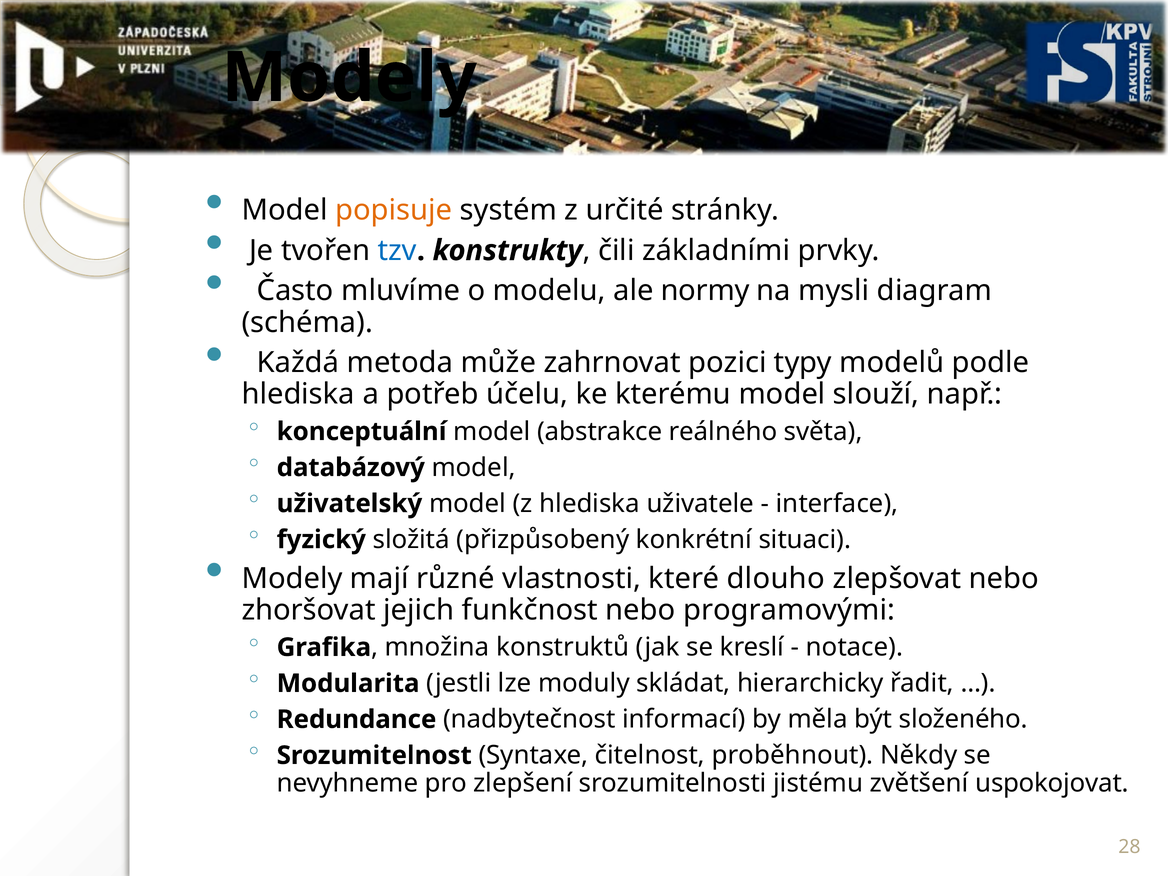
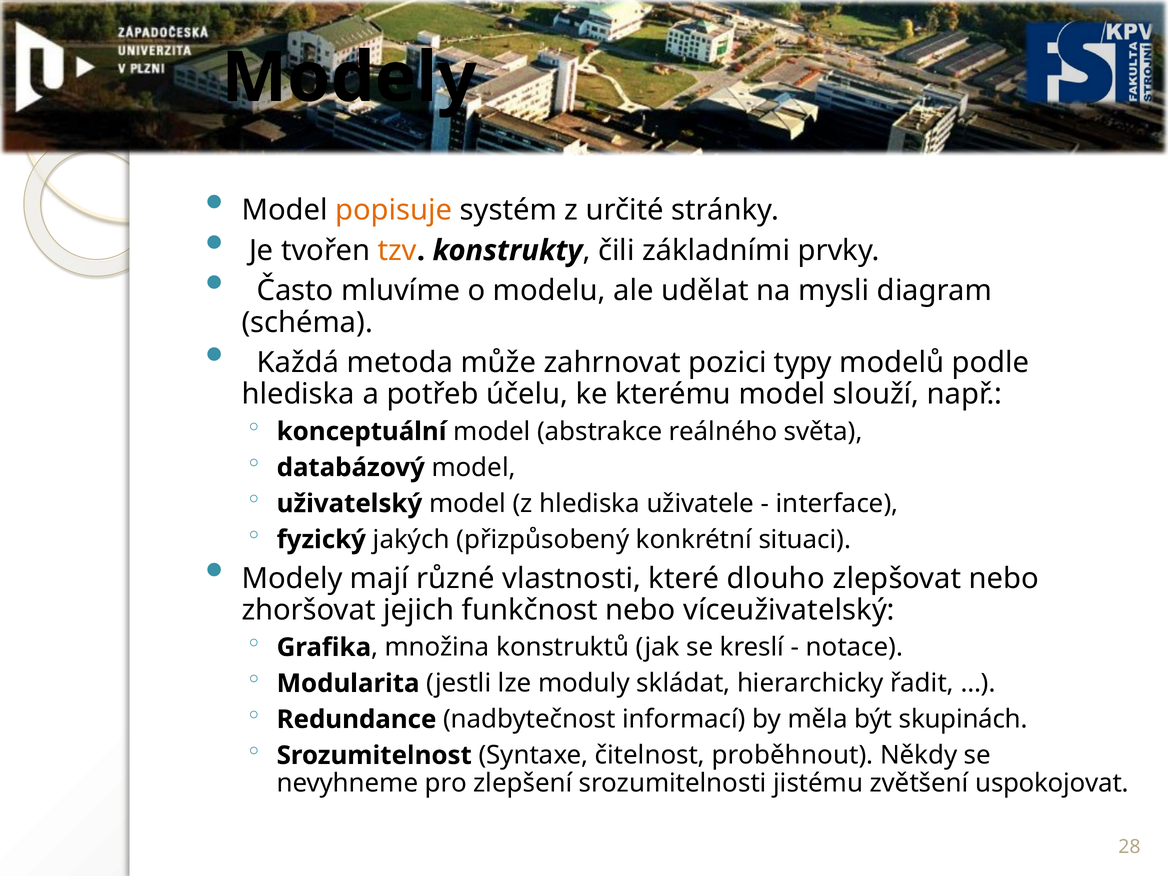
tzv colour: blue -> orange
normy: normy -> udělat
složitá: složitá -> jakých
programovými: programovými -> víceuživatelský
složeného: složeného -> skupinách
